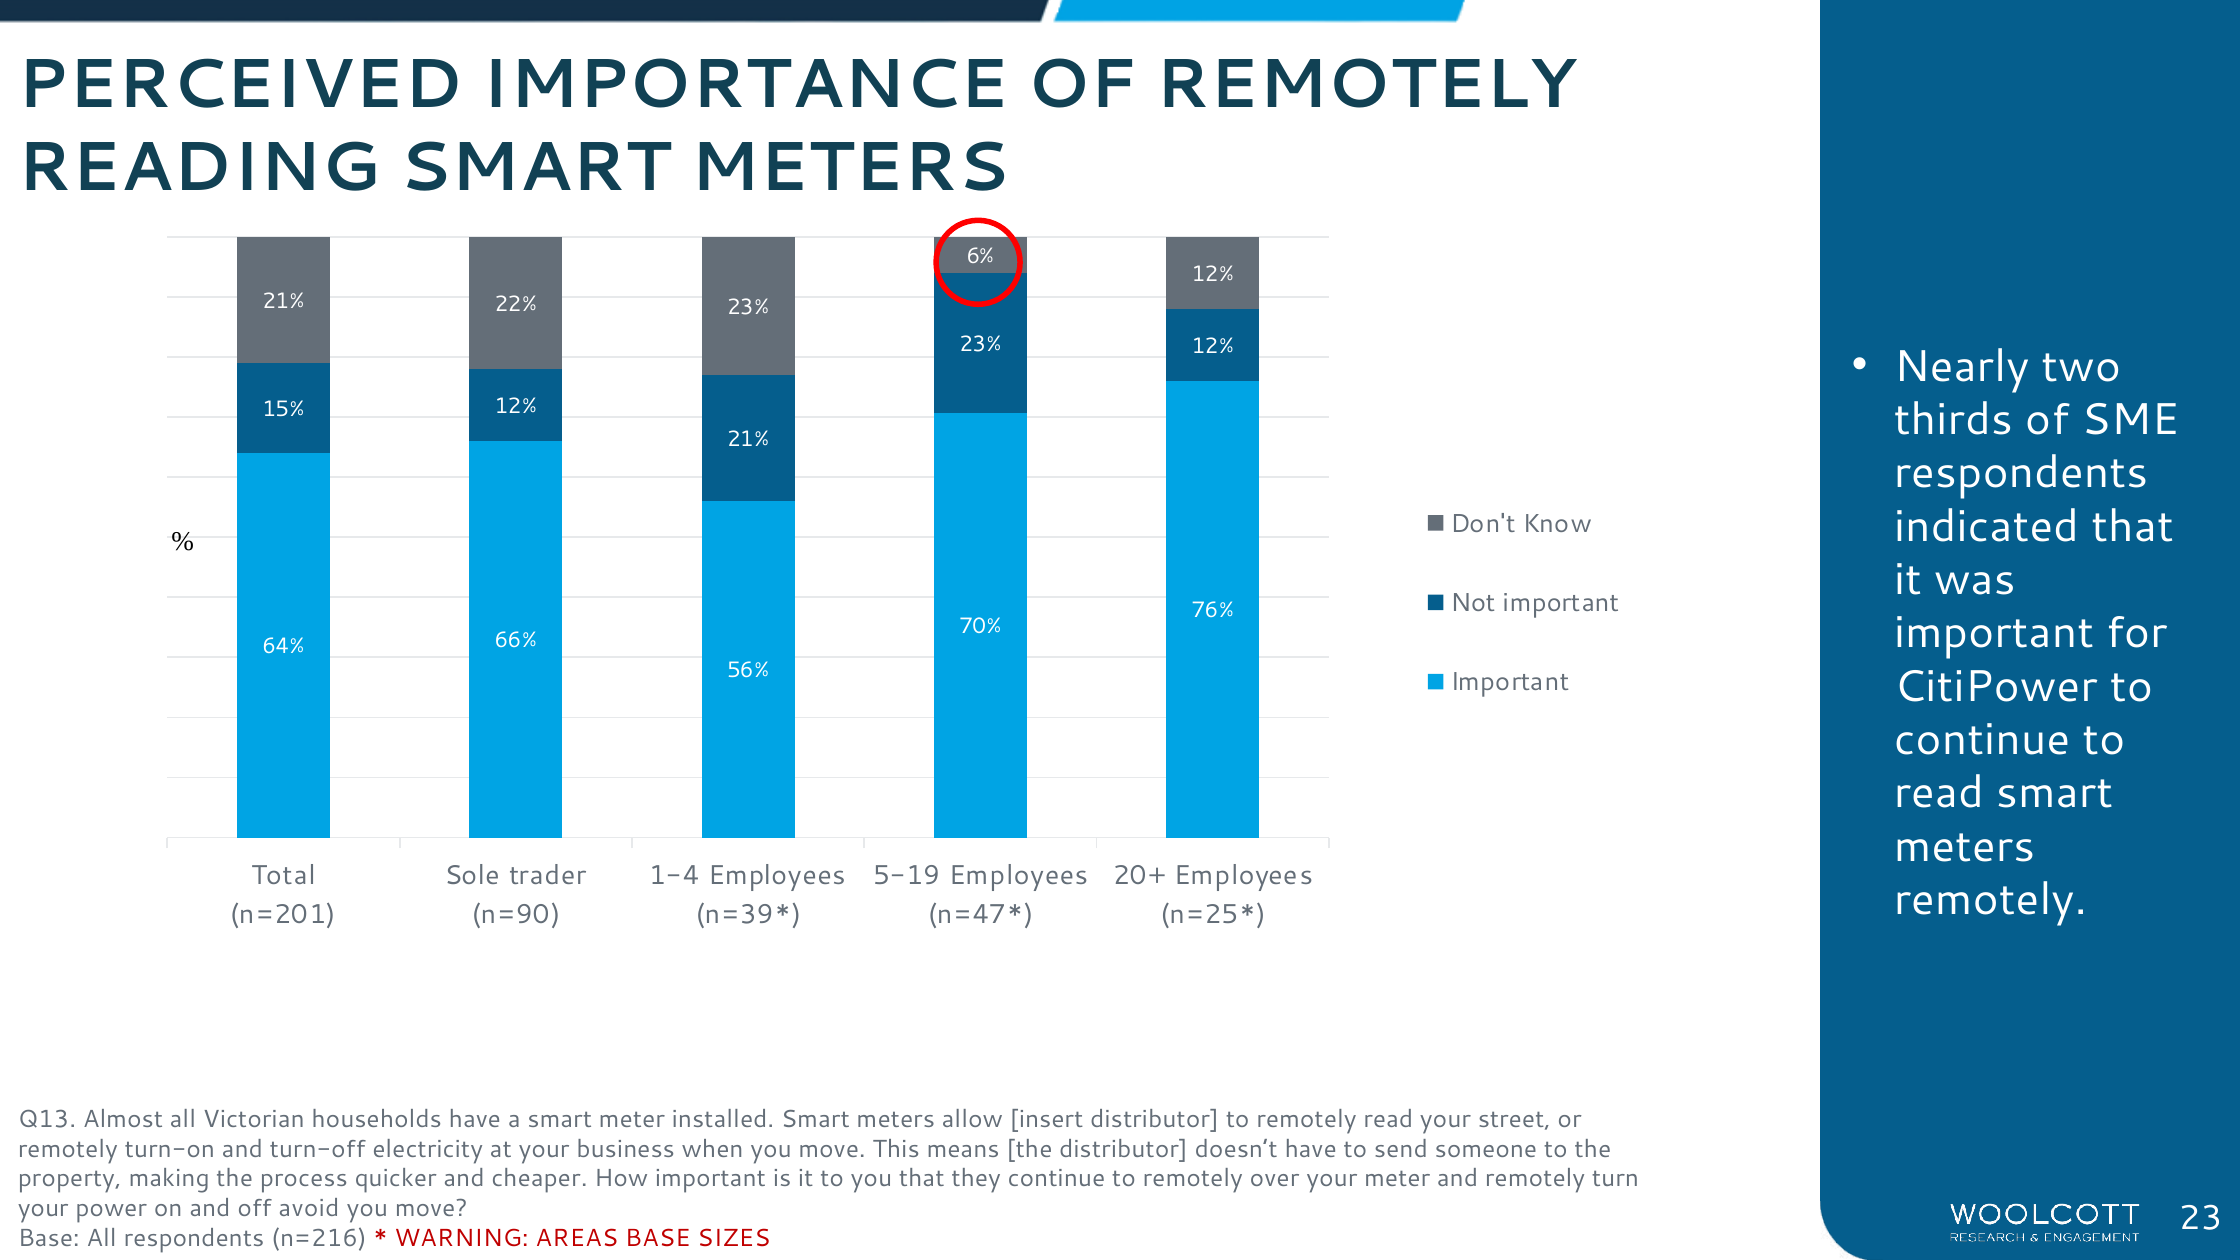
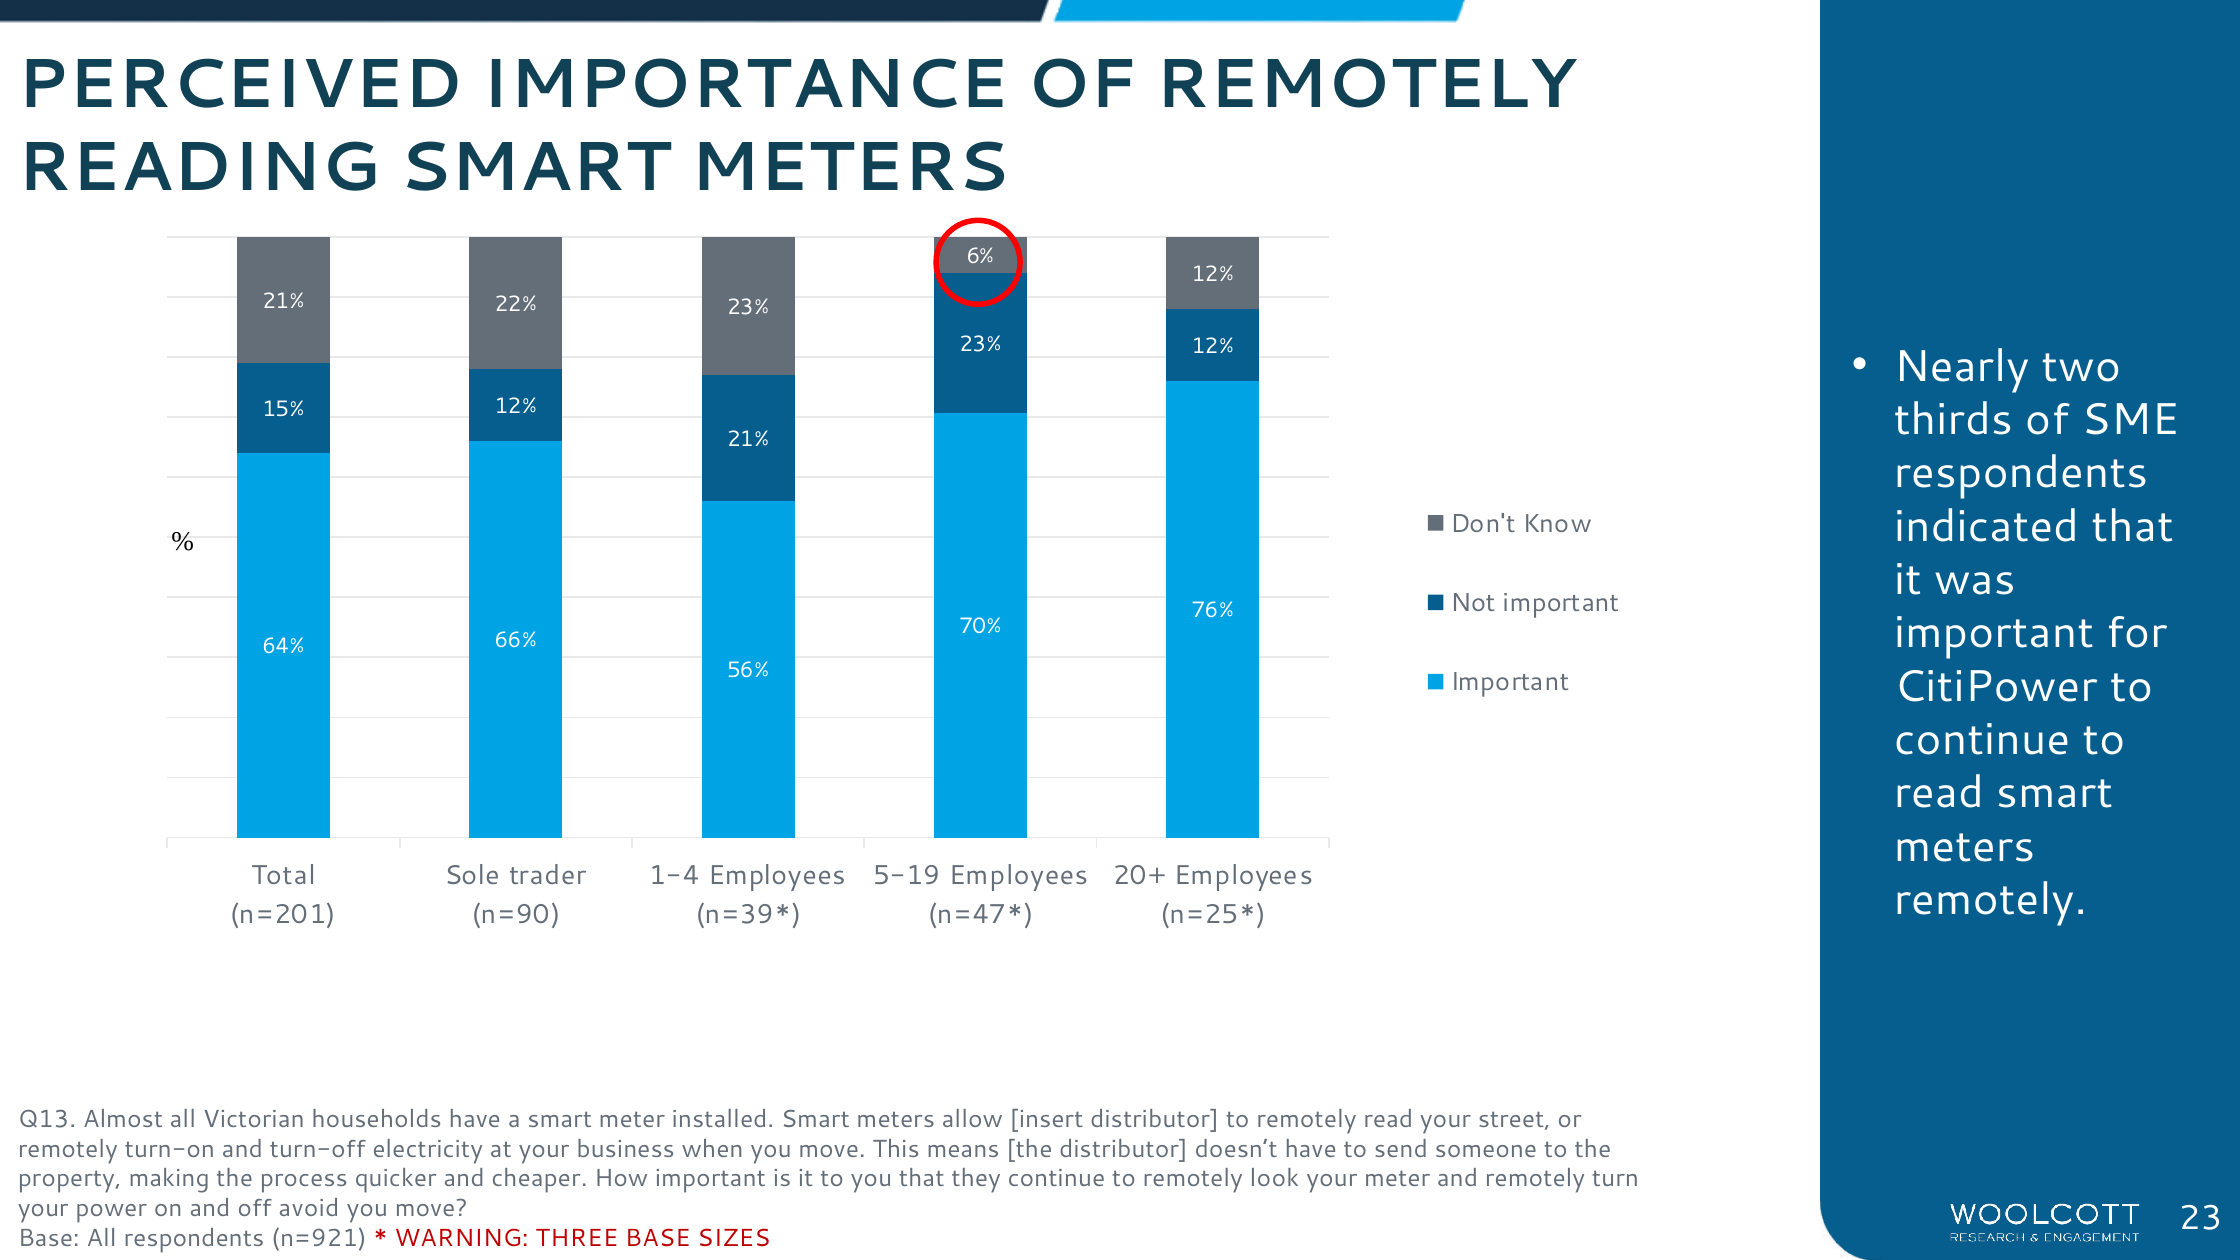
over: over -> look
n=216: n=216 -> n=921
AREAS: AREAS -> THREE
